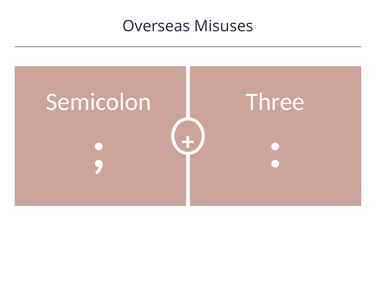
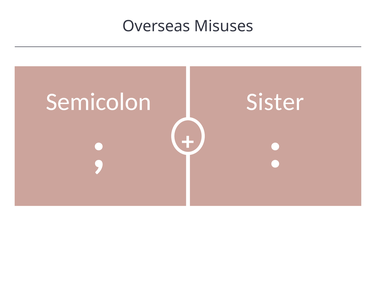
Three: Three -> Sister
